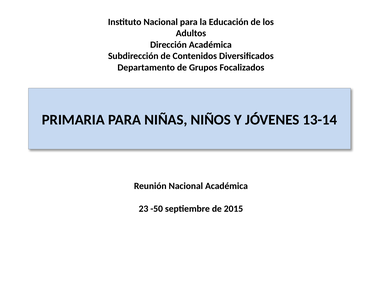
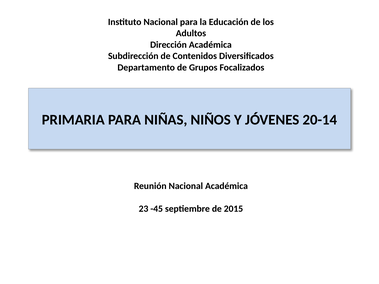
13-14: 13-14 -> 20-14
-50: -50 -> -45
